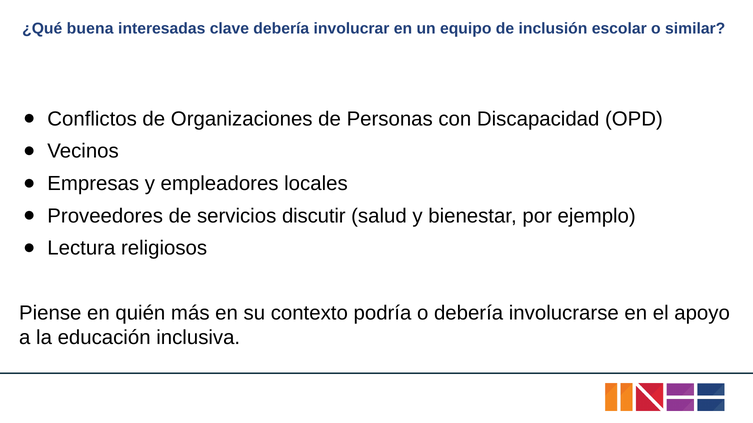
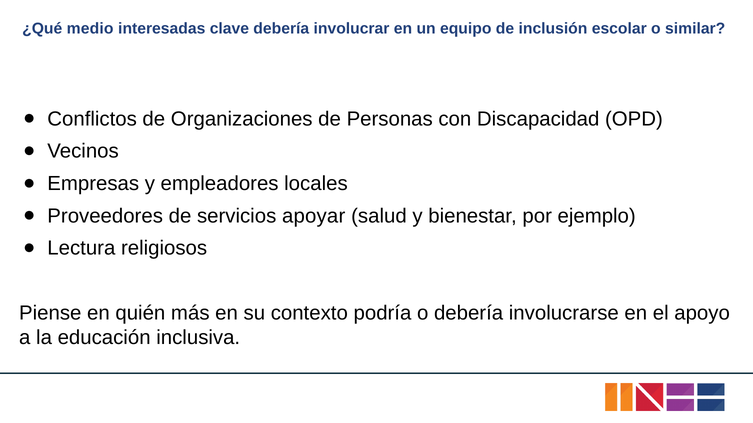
buena: buena -> medio
discutir: discutir -> apoyar
